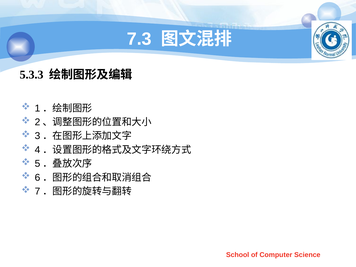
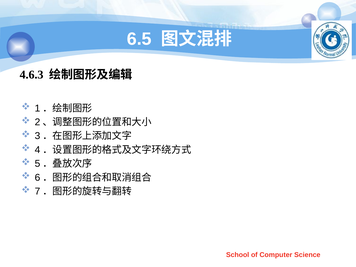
7.3: 7.3 -> 6.5
5.3.3: 5.3.3 -> 4.6.3
